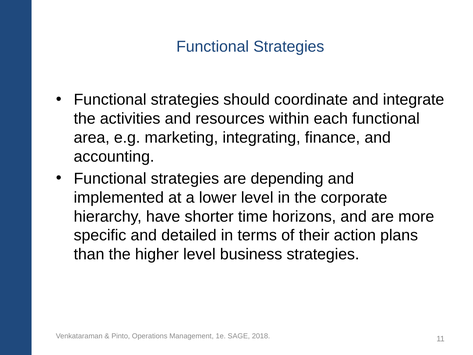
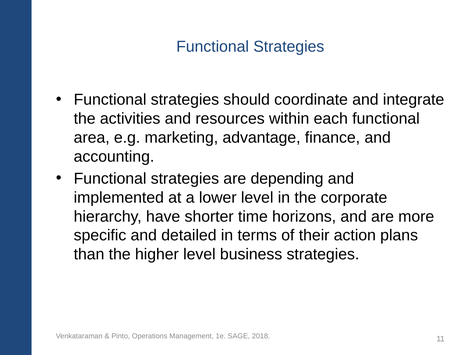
integrating: integrating -> advantage
